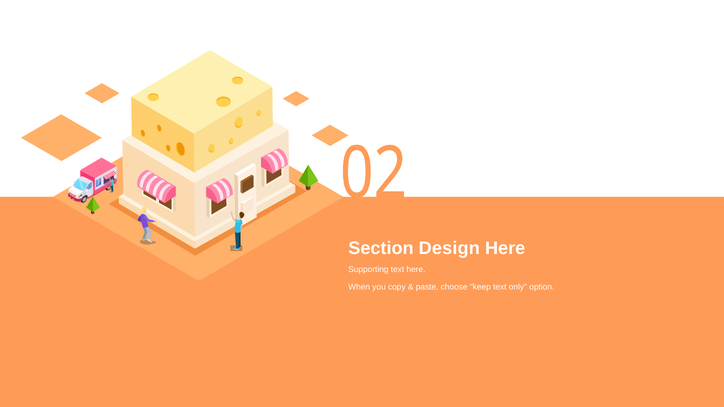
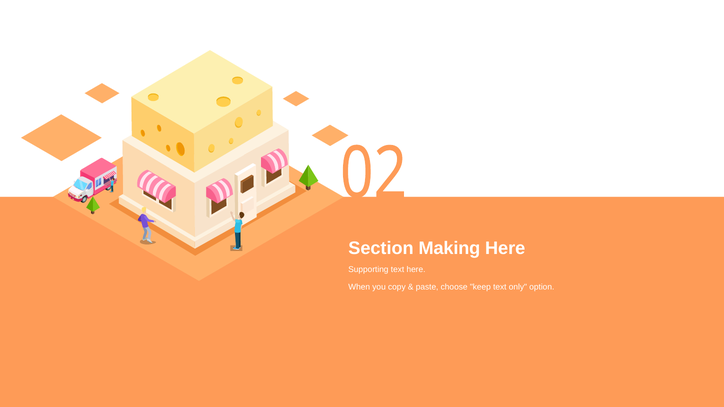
Design: Design -> Making
